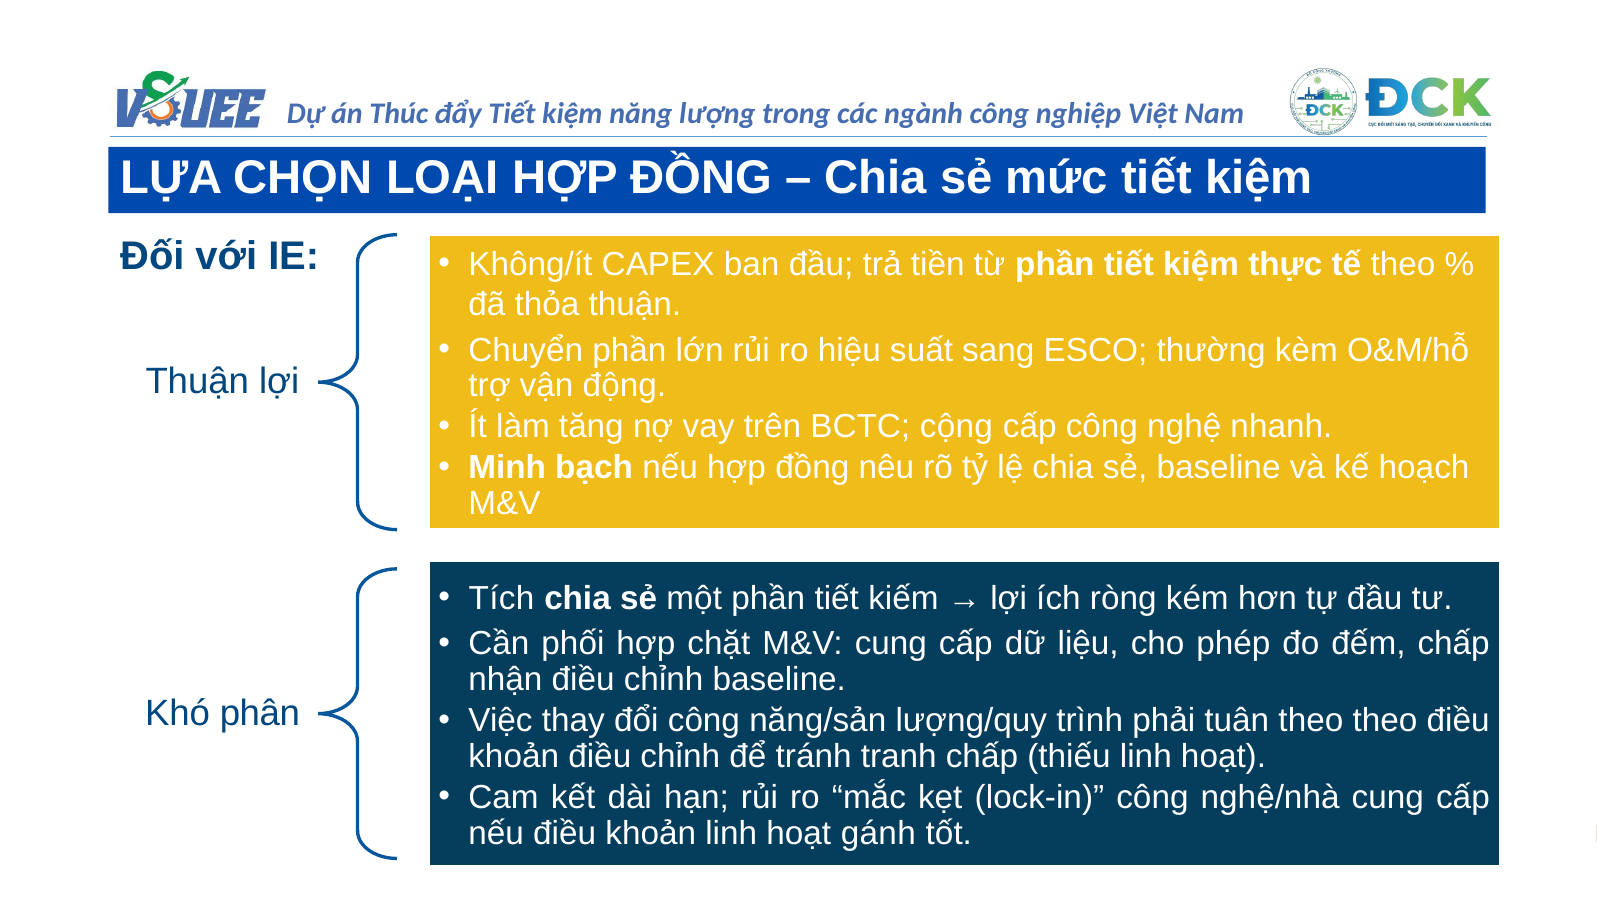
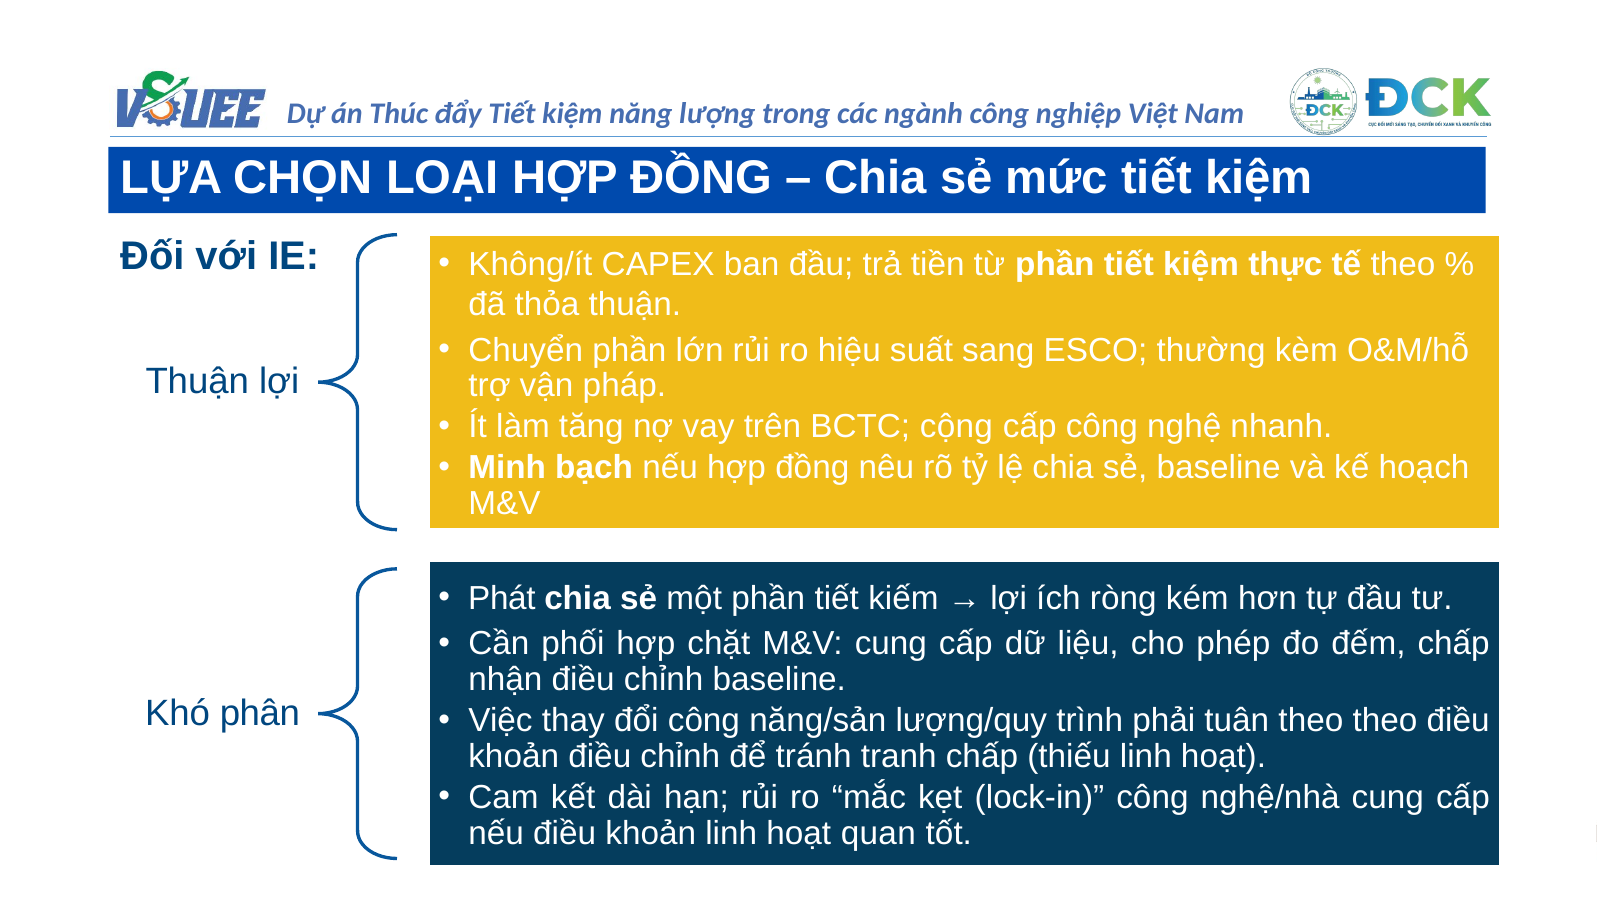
động: động -> pháp
Tích: Tích -> Phát
gánh: gánh -> quan
